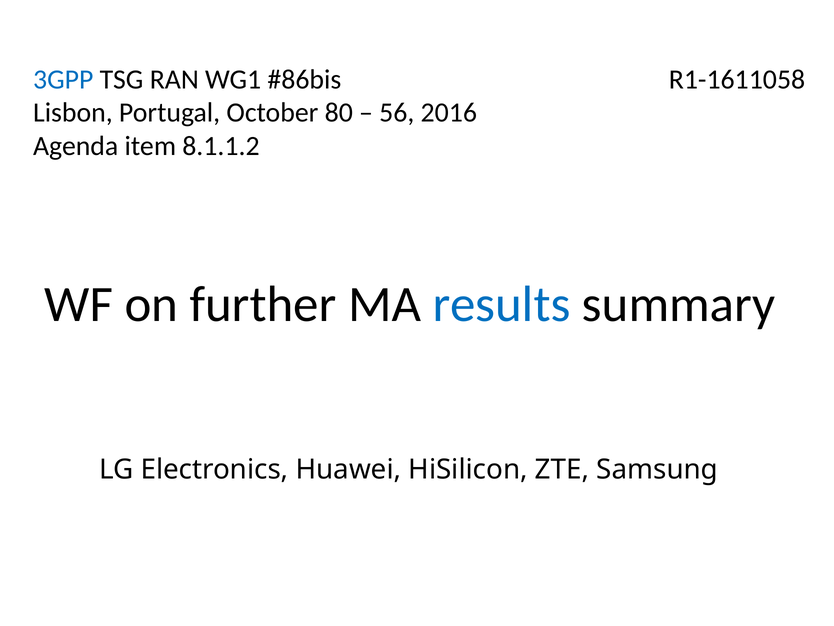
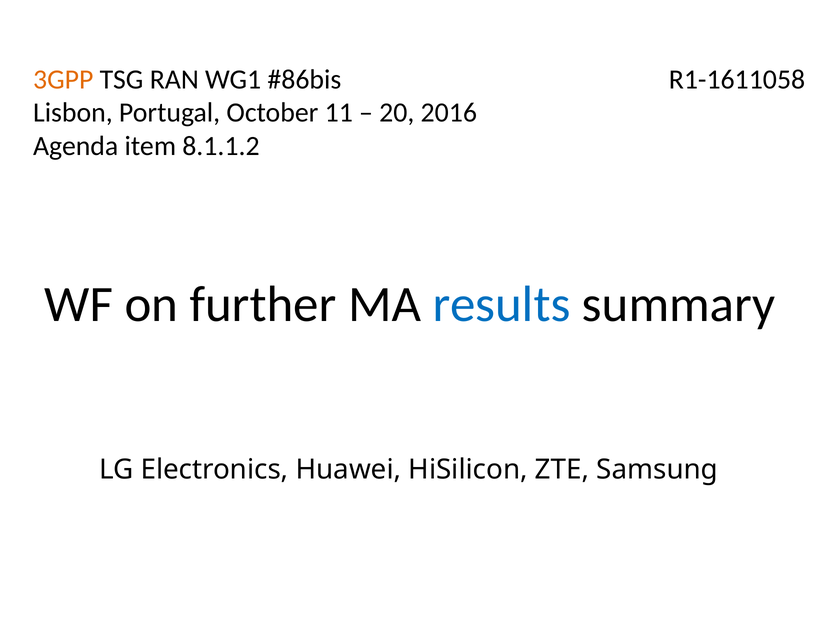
3GPP colour: blue -> orange
80: 80 -> 11
56: 56 -> 20
